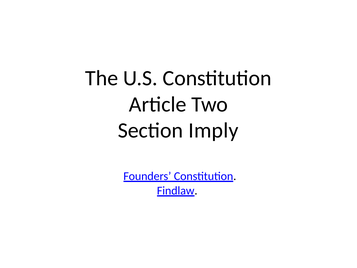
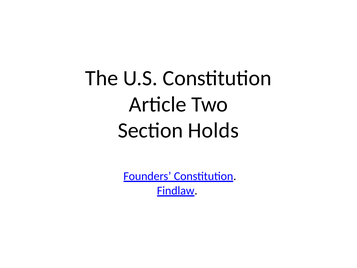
Imply: Imply -> Holds
